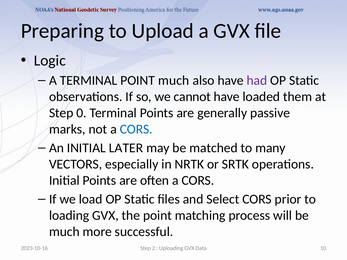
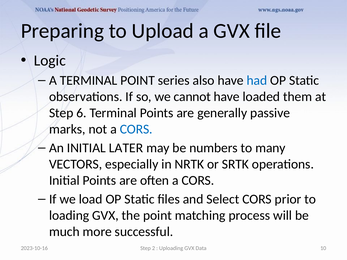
POINT much: much -> series
had colour: purple -> blue
0: 0 -> 6
matched: matched -> numbers
